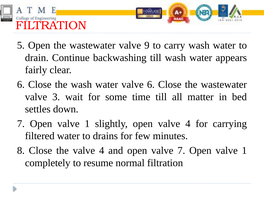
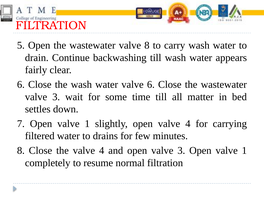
valve 9: 9 -> 8
open valve 7: 7 -> 3
